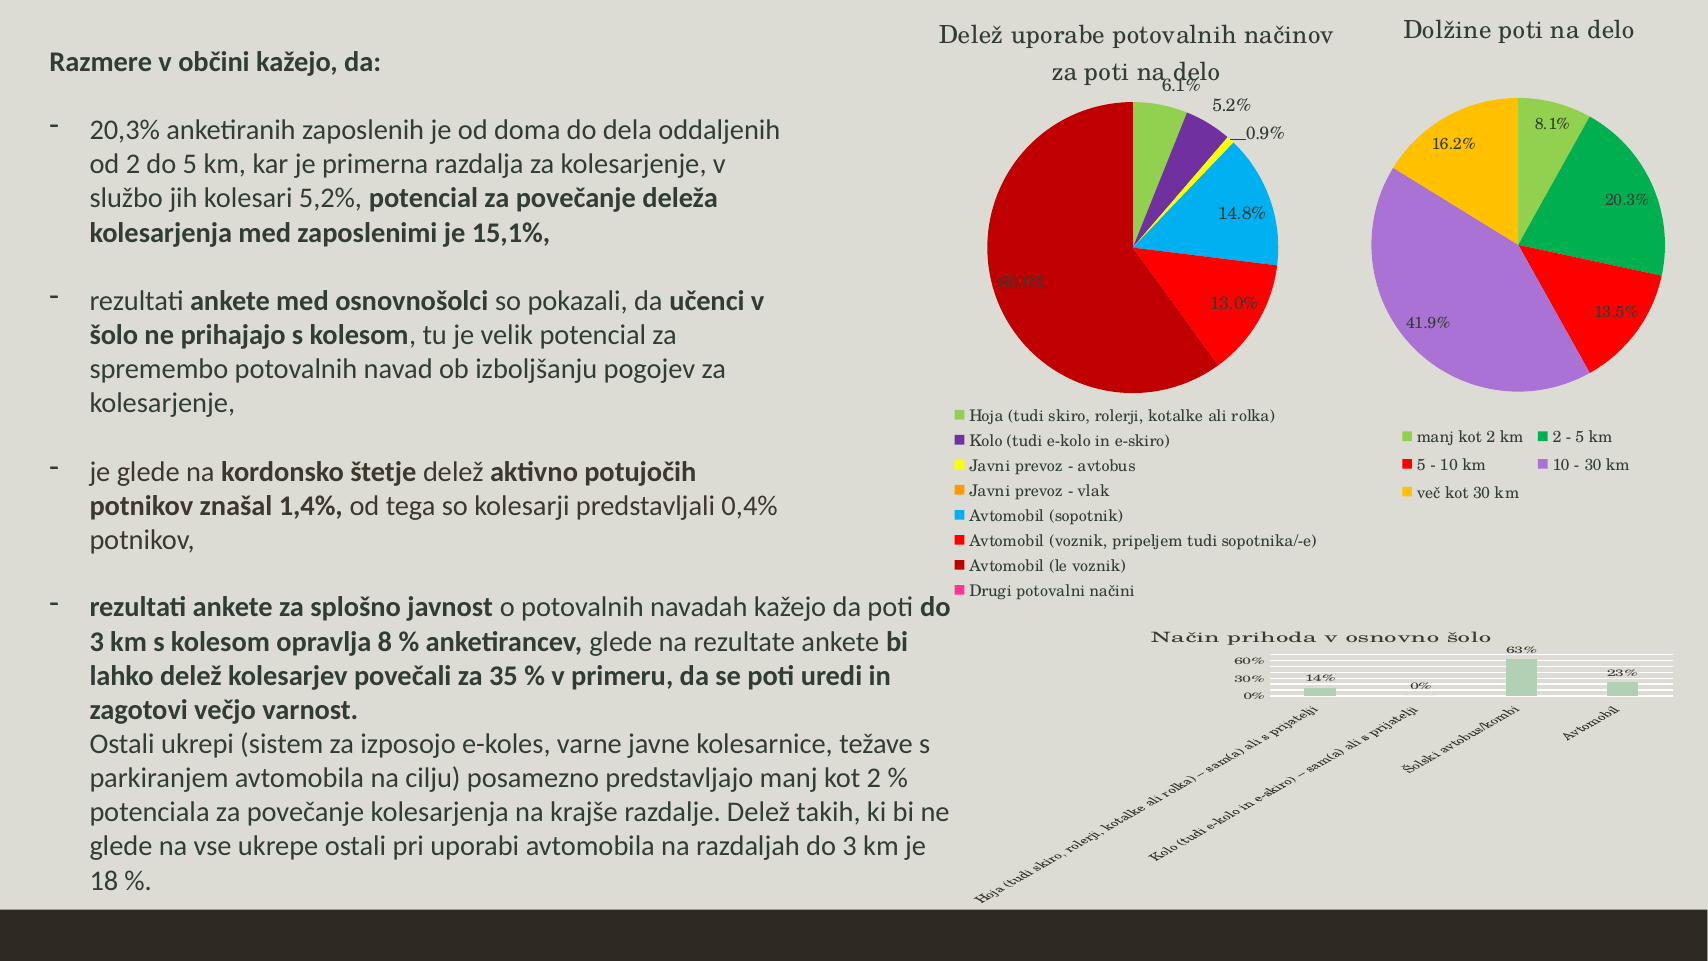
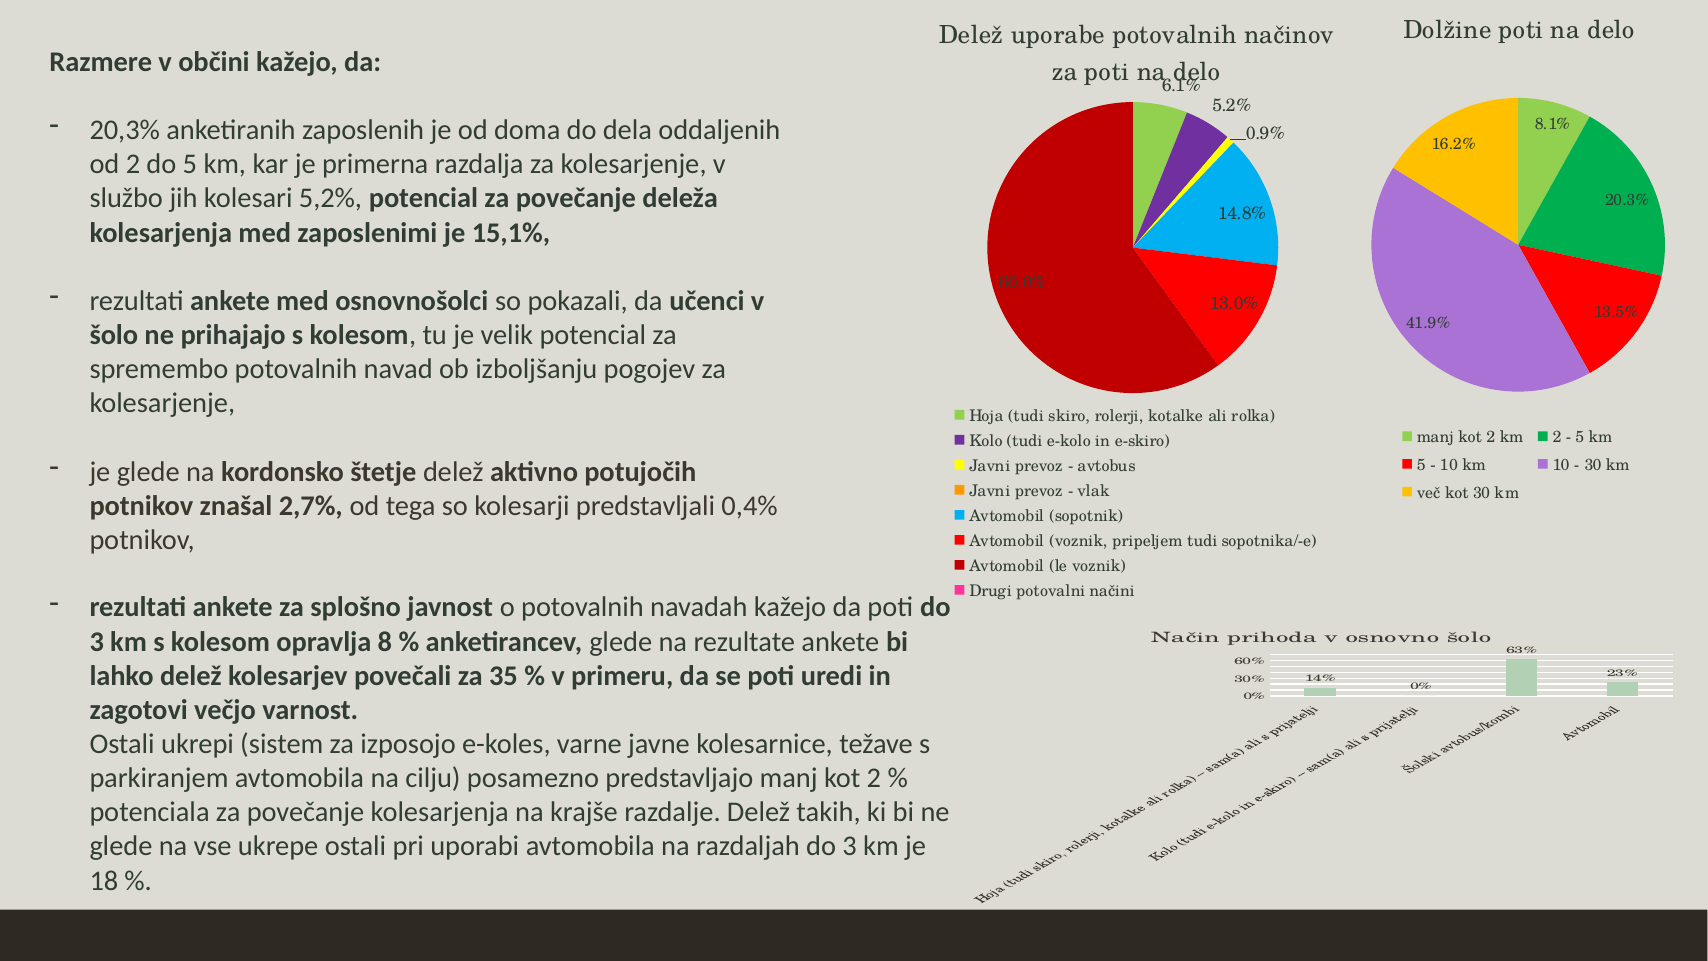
1,4%: 1,4% -> 2,7%
